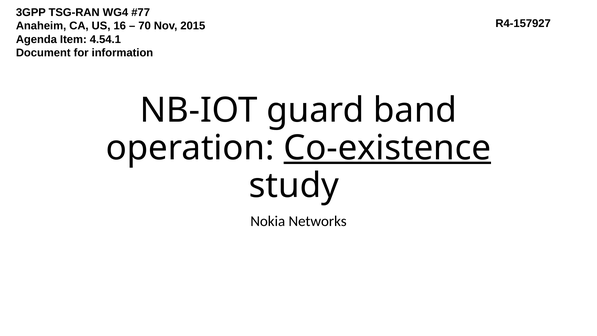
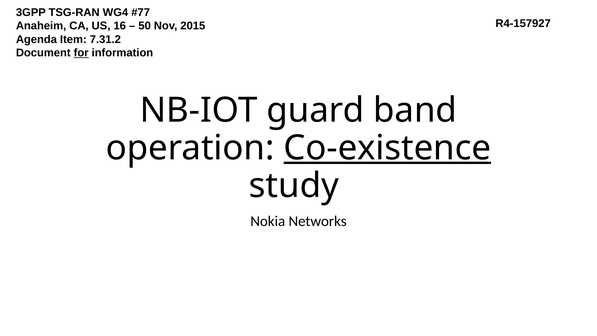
70: 70 -> 50
4.54.1: 4.54.1 -> 7.31.2
for underline: none -> present
